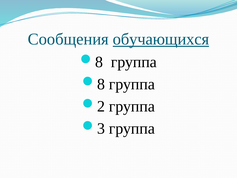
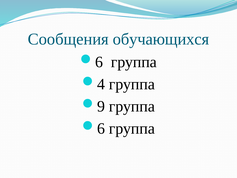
обучающихся underline: present -> none
8 at (99, 62): 8 -> 6
8 at (101, 84): 8 -> 4
2: 2 -> 9
3 at (101, 128): 3 -> 6
